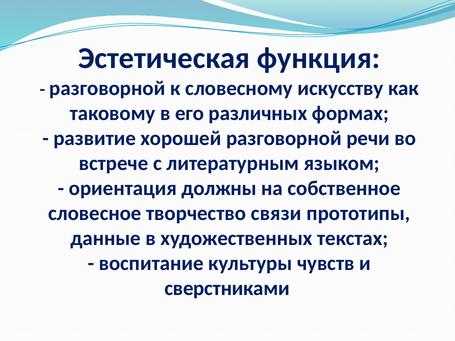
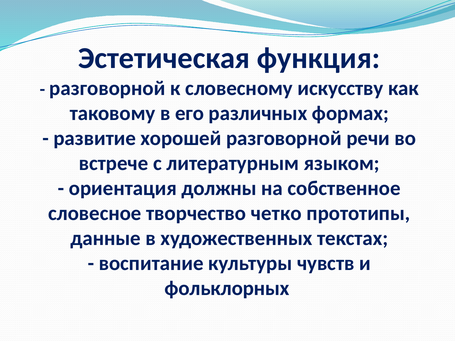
связи: связи -> четко
сверстниками: сверстниками -> фольклорных
